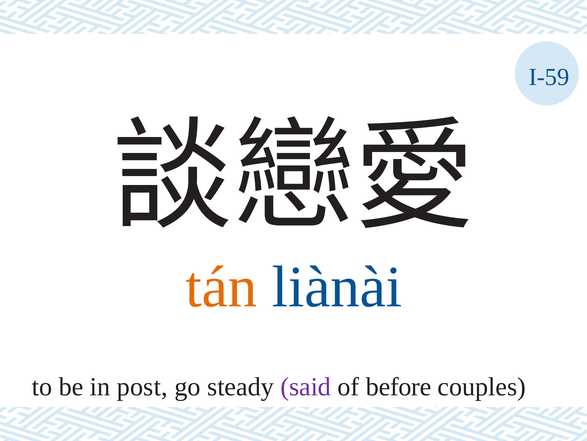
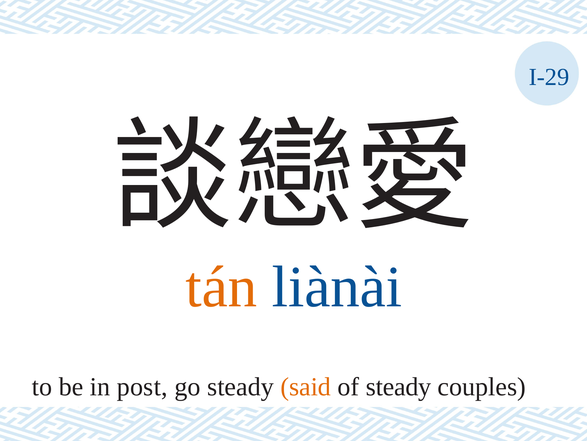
I-59: I-59 -> I-29
said colour: purple -> orange
of before: before -> steady
